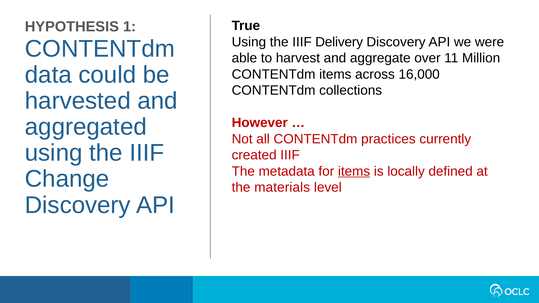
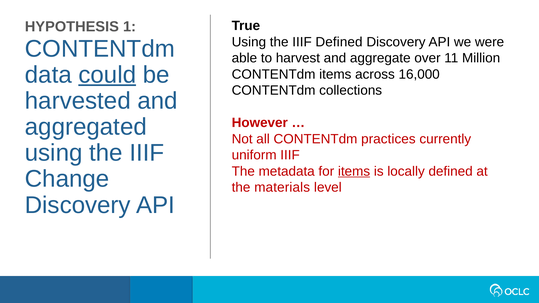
IIIF Delivery: Delivery -> Defined
could underline: none -> present
created: created -> uniform
